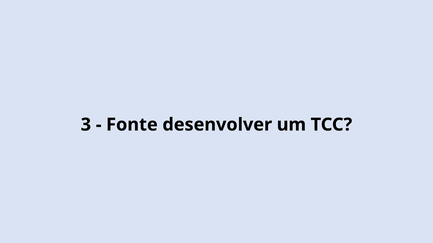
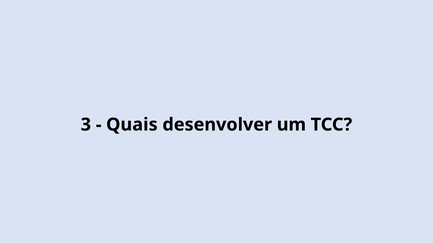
Fonte: Fonte -> Quais
